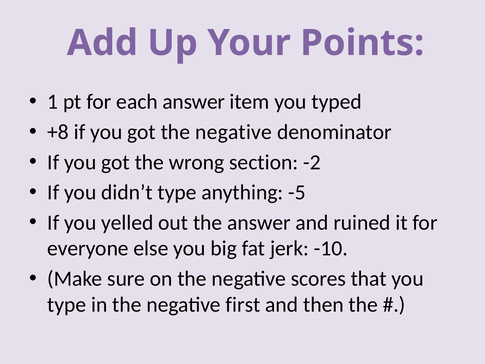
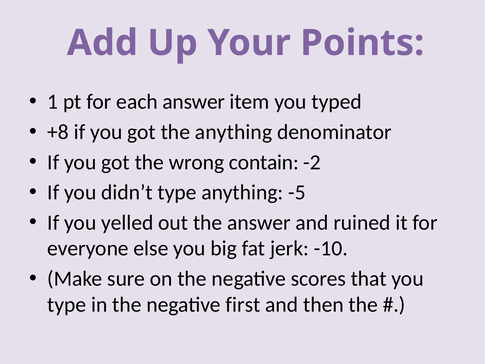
got the negative: negative -> anything
section: section -> contain
